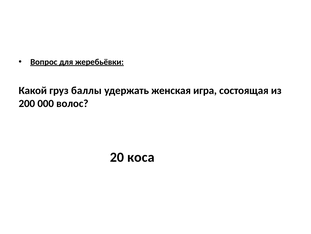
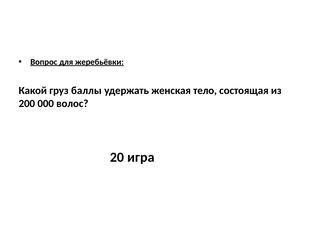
игра: игра -> тело
коса: коса -> игра
